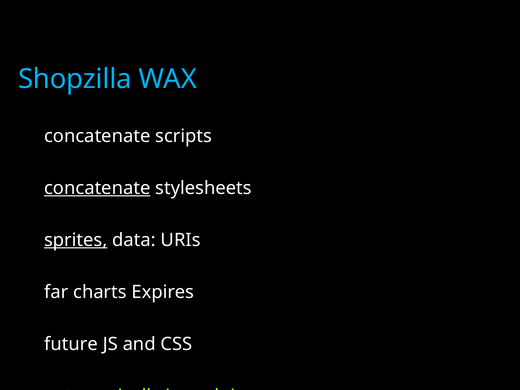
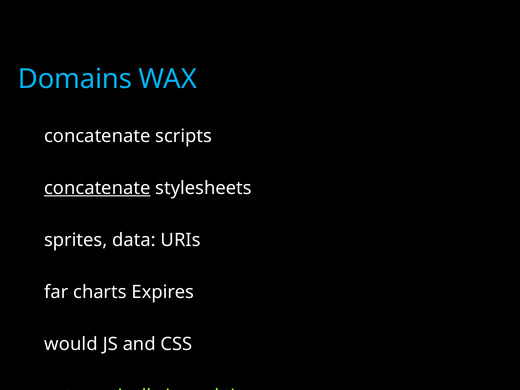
Shopzilla: Shopzilla -> Domains
sprites underline: present -> none
future: future -> would
